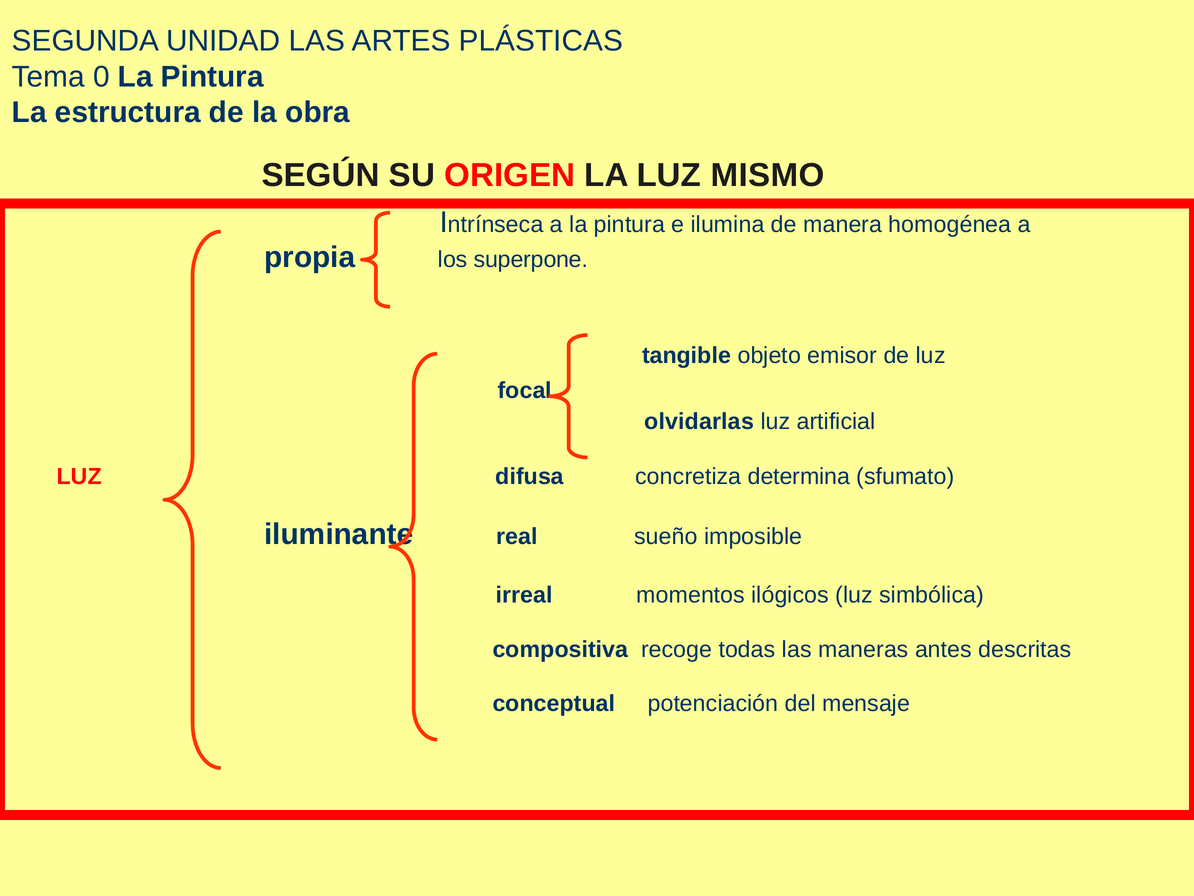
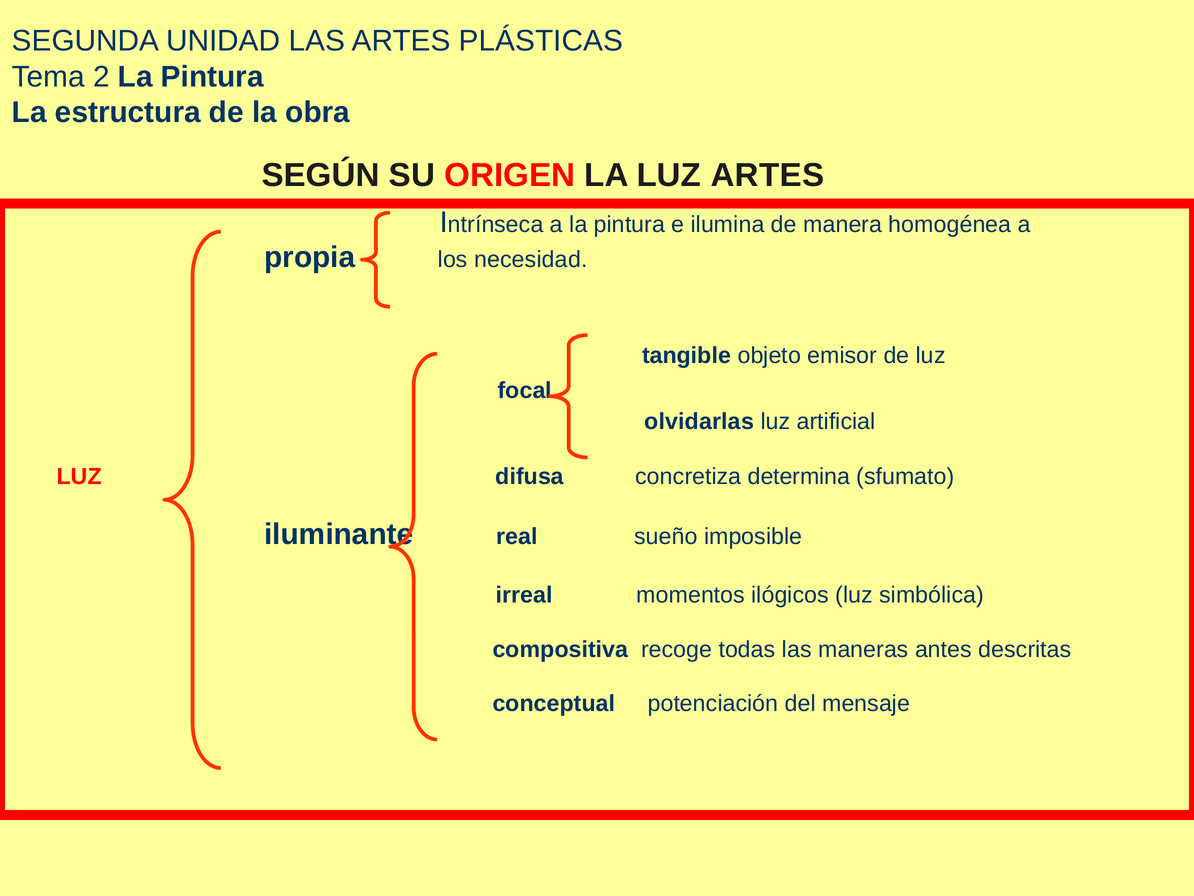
0: 0 -> 2
LUZ MISMO: MISMO -> ARTES
superpone: superpone -> necesidad
